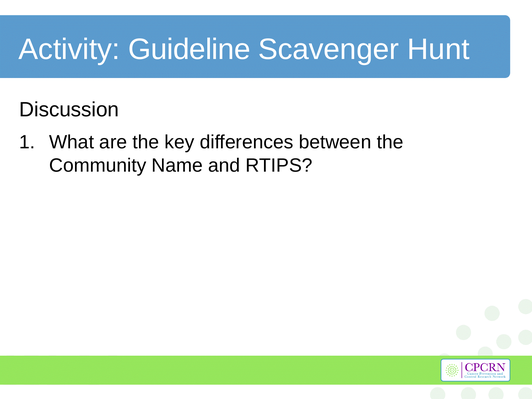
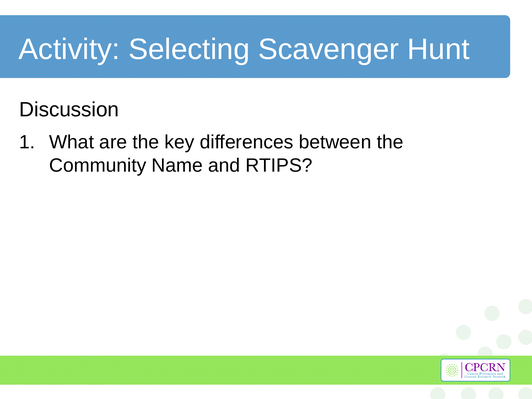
Guideline: Guideline -> Selecting
